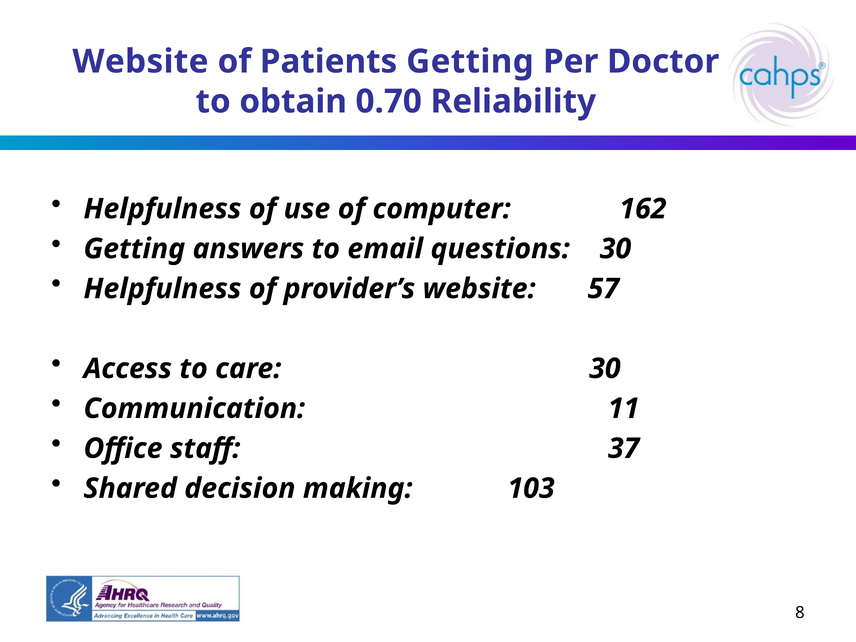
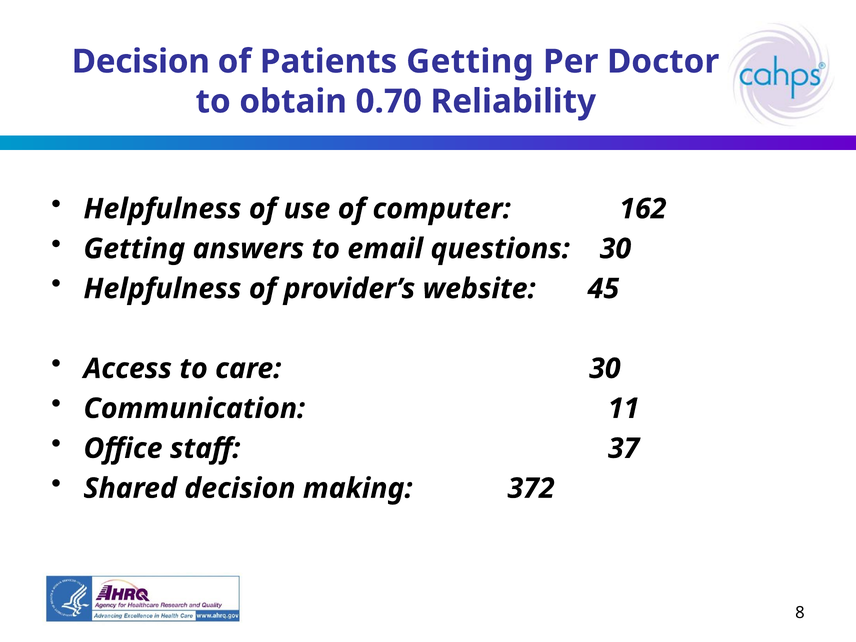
Website at (140, 62): Website -> Decision
57: 57 -> 45
103: 103 -> 372
